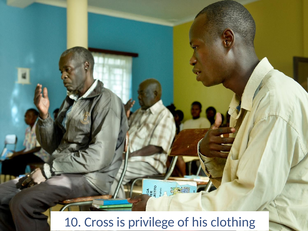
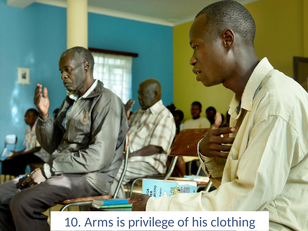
Cross: Cross -> Arms
